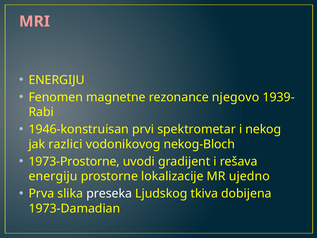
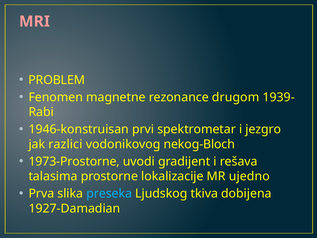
ENERGIJU at (57, 80): ENERGIJU -> PROBLEM
njegovo: njegovo -> drugom
nekog: nekog -> jezgro
energiju at (53, 176): energiju -> talasima
preseka colour: white -> light blue
1973-Damadian: 1973-Damadian -> 1927-Damadian
